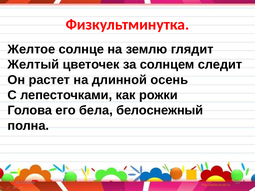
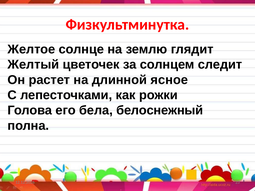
осень: осень -> ясное
